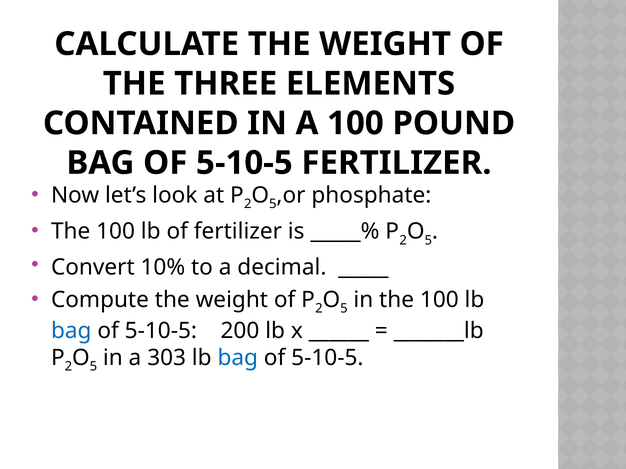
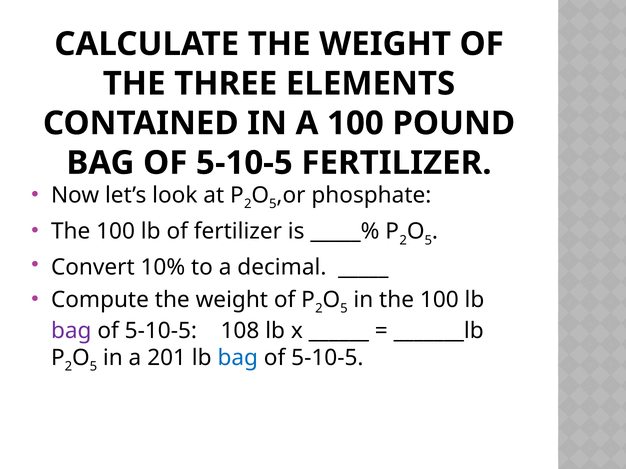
bag at (71, 331) colour: blue -> purple
200: 200 -> 108
303: 303 -> 201
